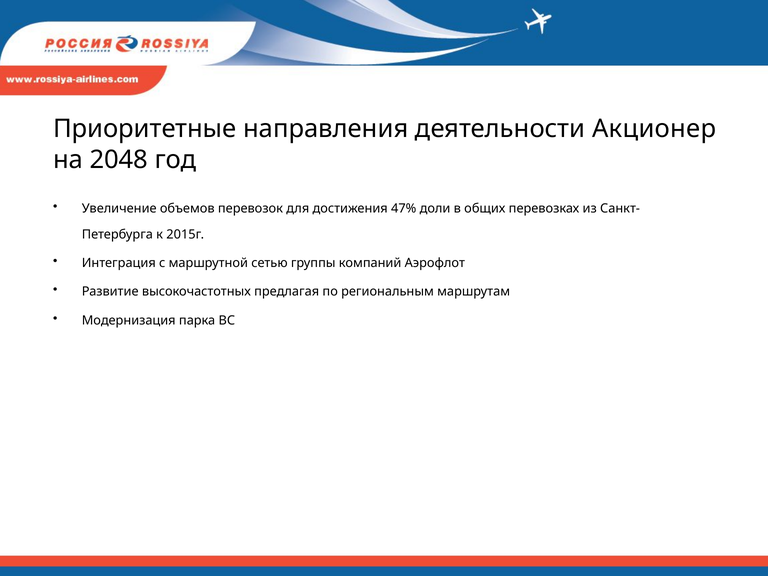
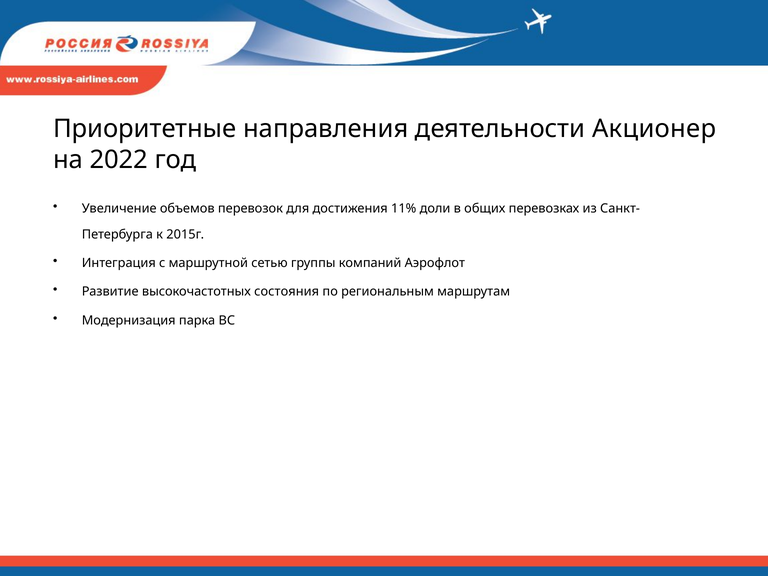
2048: 2048 -> 2022
47%: 47% -> 11%
предлагая: предлагая -> состояния
